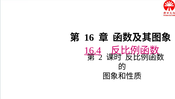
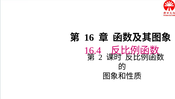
16.4 underline: present -> none
